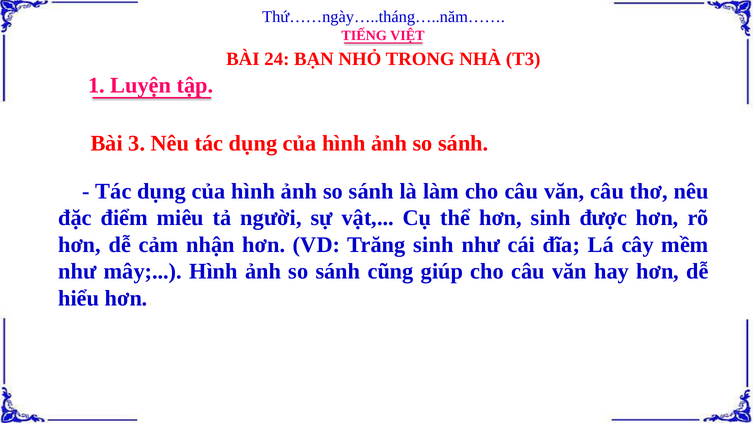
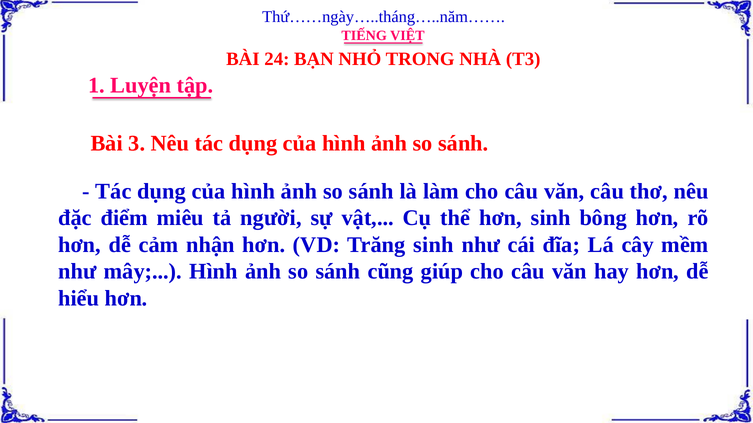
được: được -> bông
